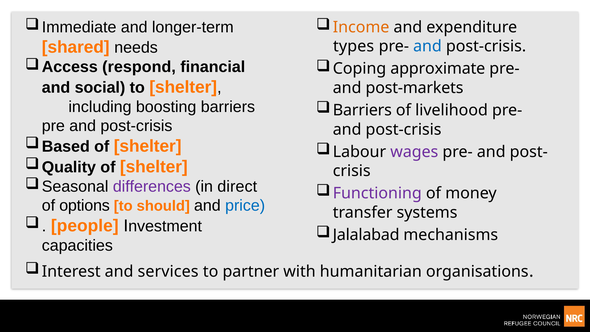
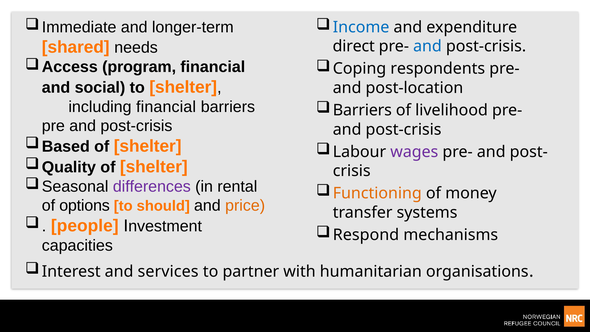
Income colour: orange -> blue
types: types -> direct
respond: respond -> program
approximate: approximate -> respondents
post-markets: post-markets -> post-location
including boosting: boosting -> financial
direct: direct -> rental
Functioning colour: purple -> orange
price colour: blue -> orange
Jalalabad: Jalalabad -> Respond
